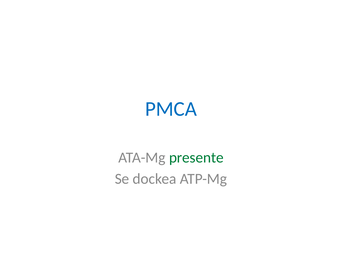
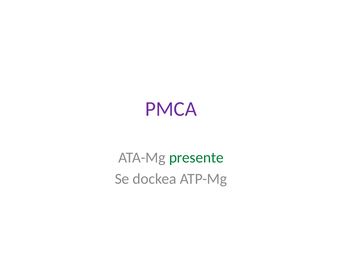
PMCA colour: blue -> purple
